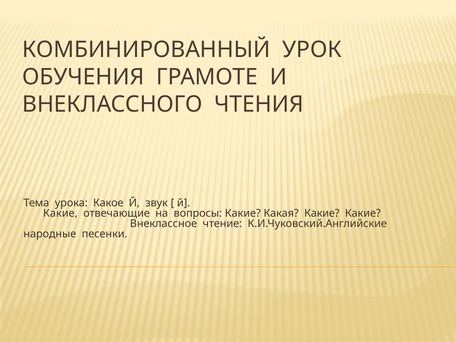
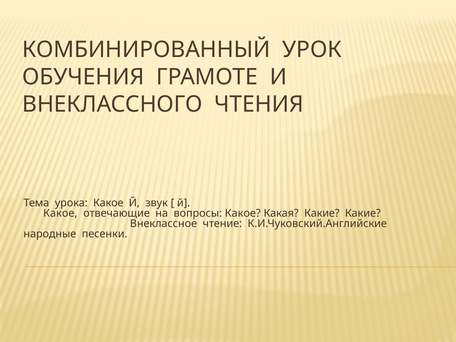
Какие at (60, 213): Какие -> Какое
вопросы Какие: Какие -> Какое
